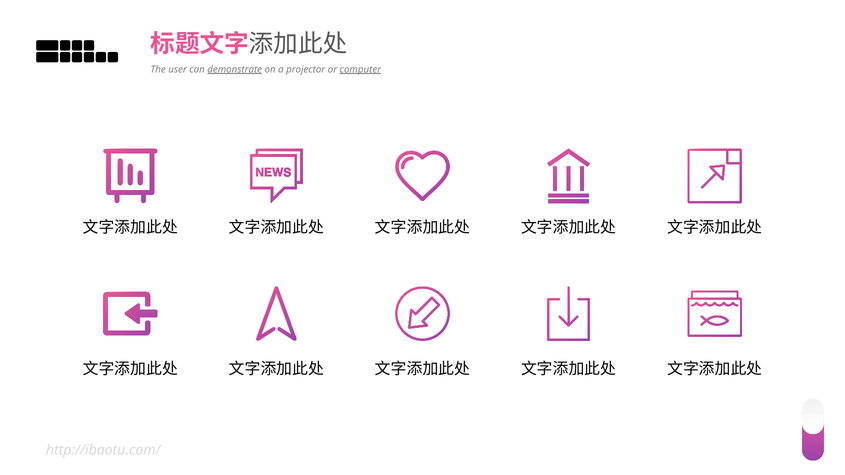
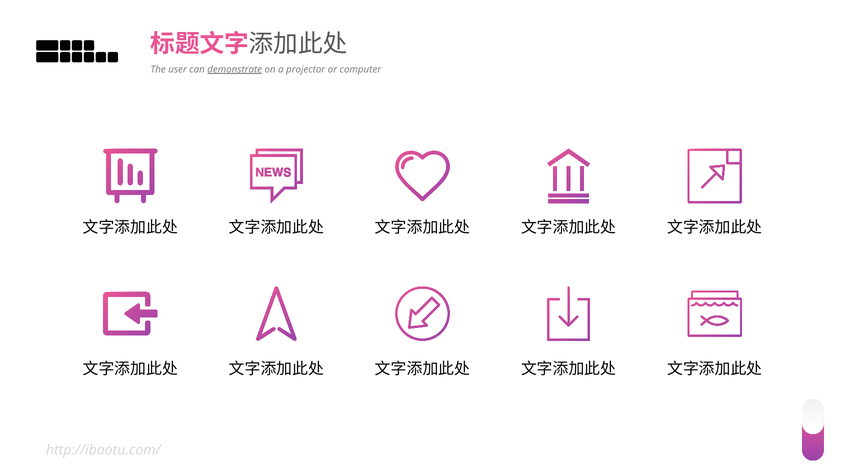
computer underline: present -> none
